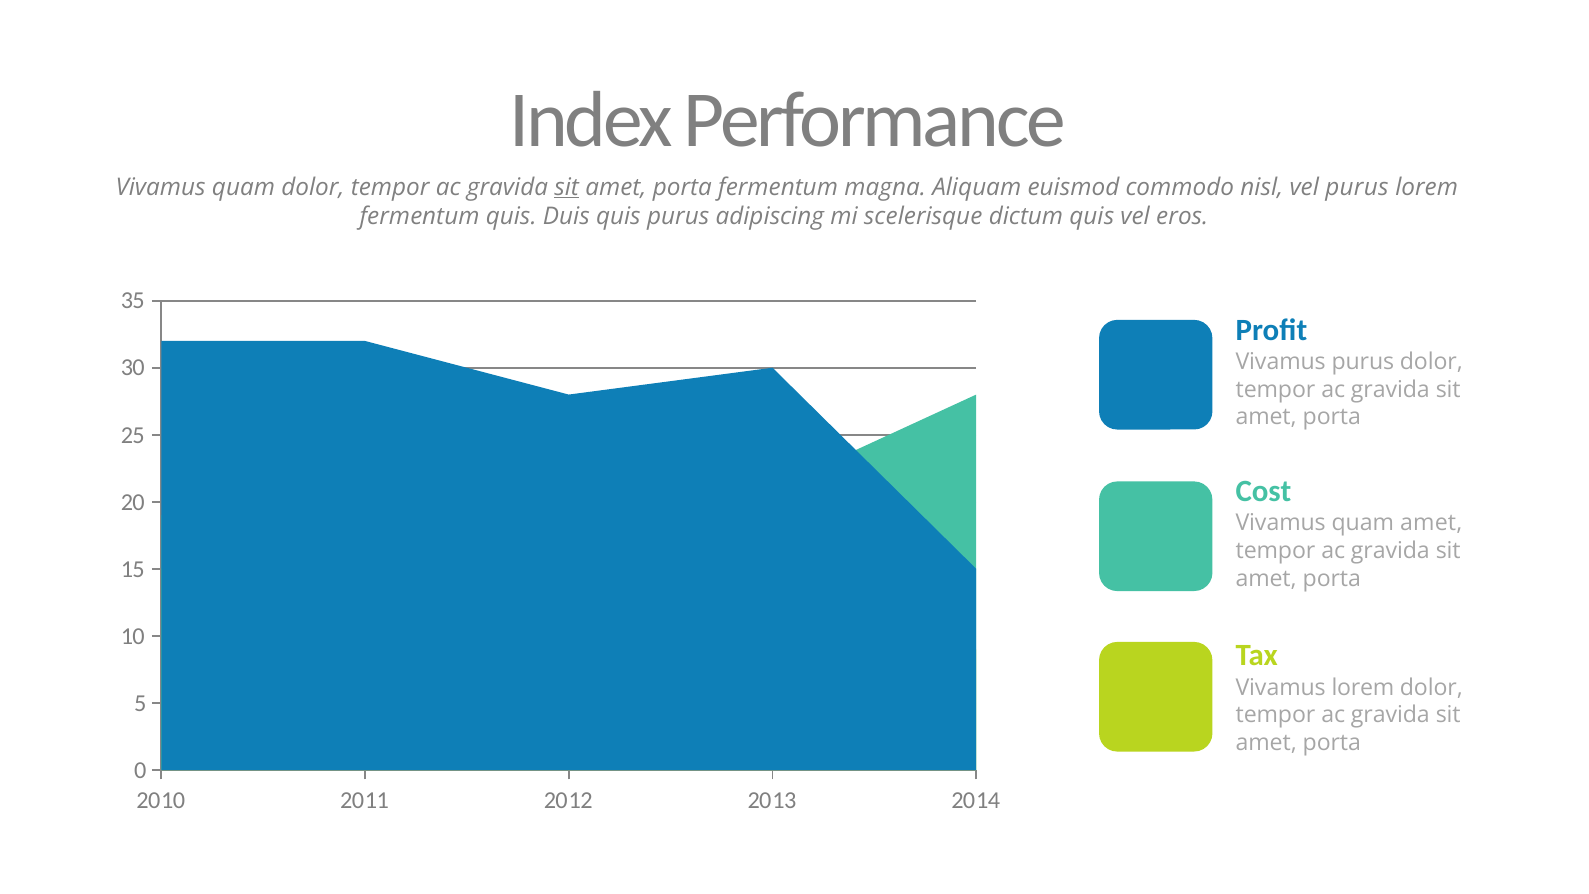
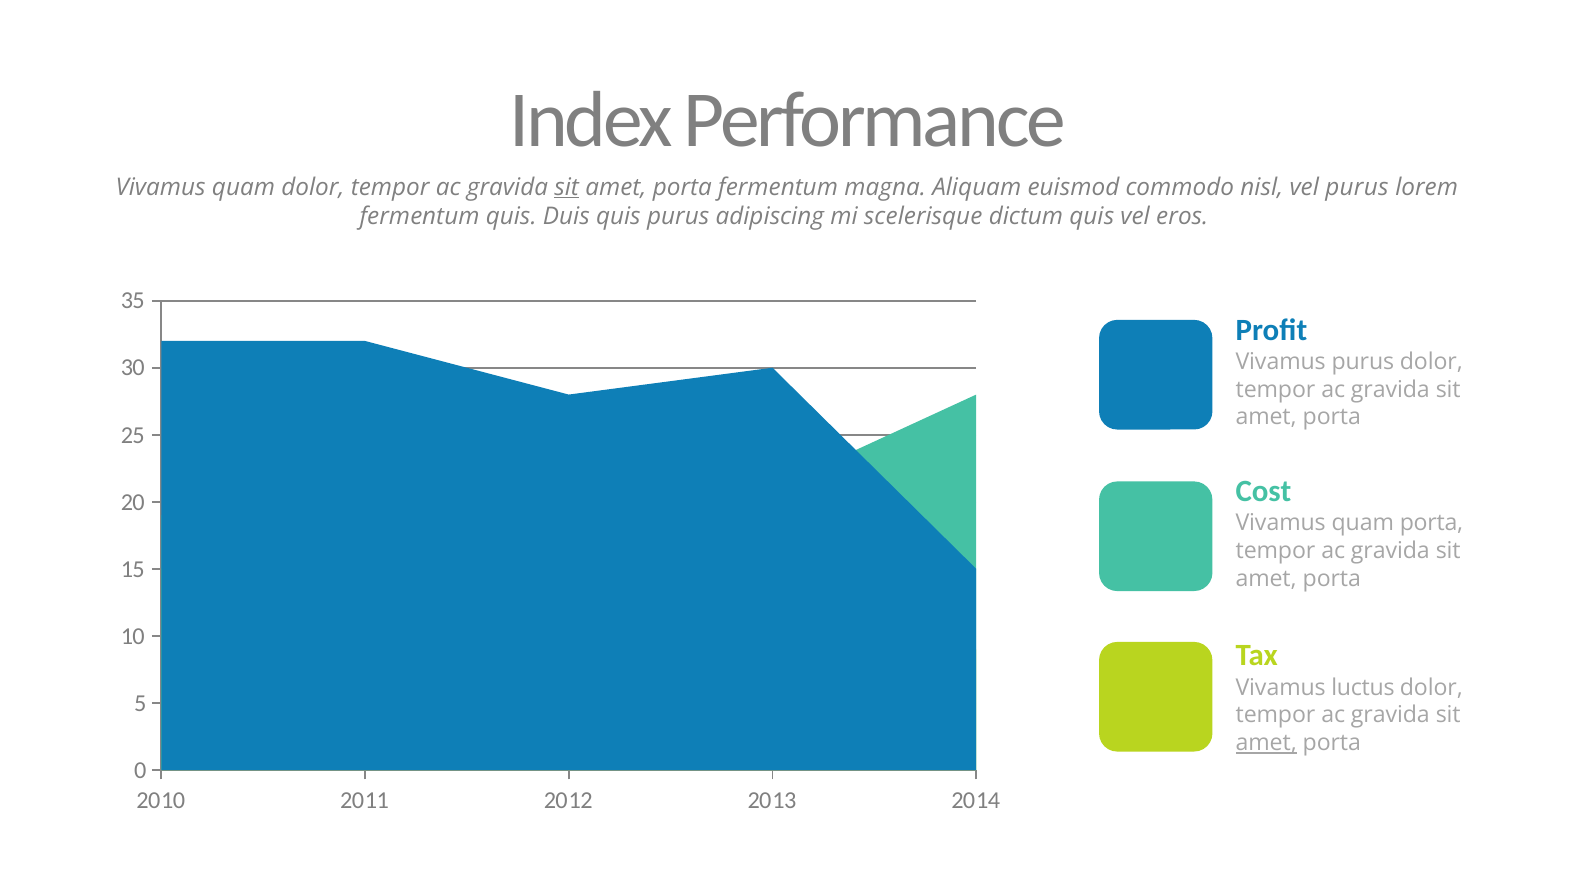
quam amet: amet -> porta
Vivamus lorem: lorem -> luctus
amet at (1266, 743) underline: none -> present
